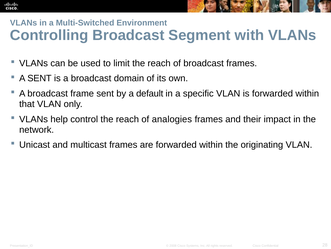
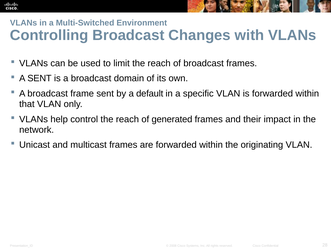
Segment: Segment -> Changes
analogies: analogies -> generated
